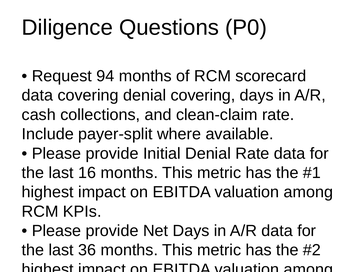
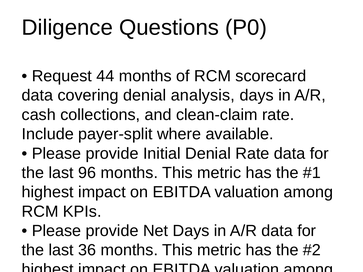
94: 94 -> 44
denial covering: covering -> analysis
16: 16 -> 96
